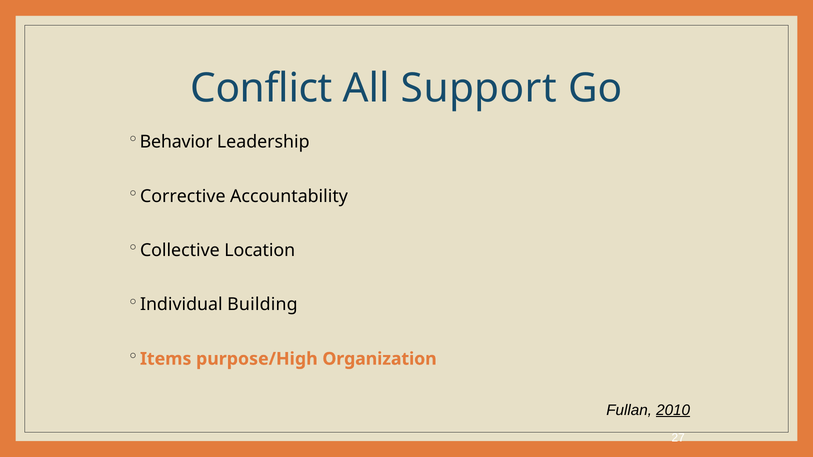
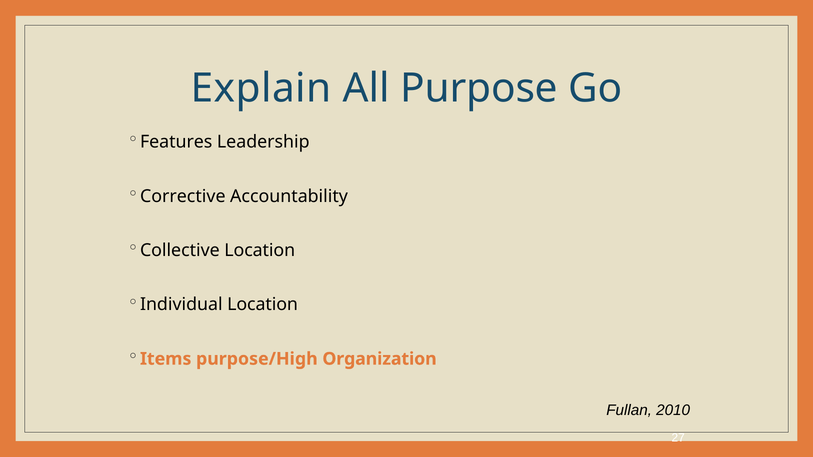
Conflict: Conflict -> Explain
Support: Support -> Purpose
Behavior: Behavior -> Features
Individual Building: Building -> Location
2010 underline: present -> none
